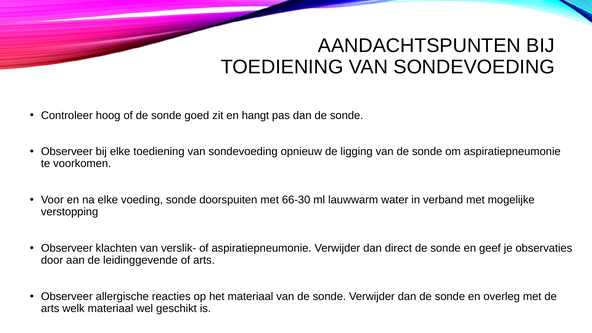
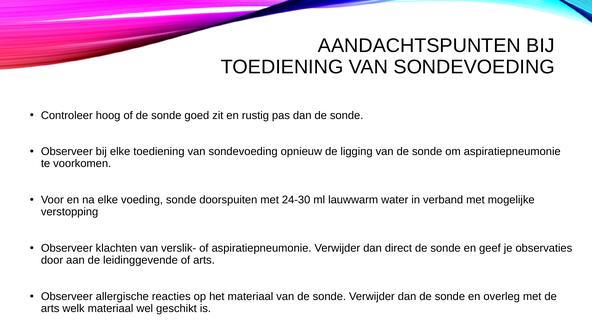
hangt: hangt -> rustig
66-30: 66-30 -> 24-30
